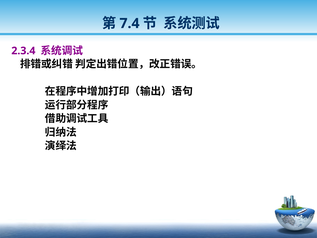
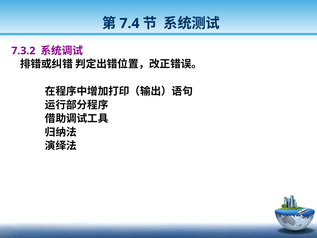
2.3.4: 2.3.4 -> 7.3.2
